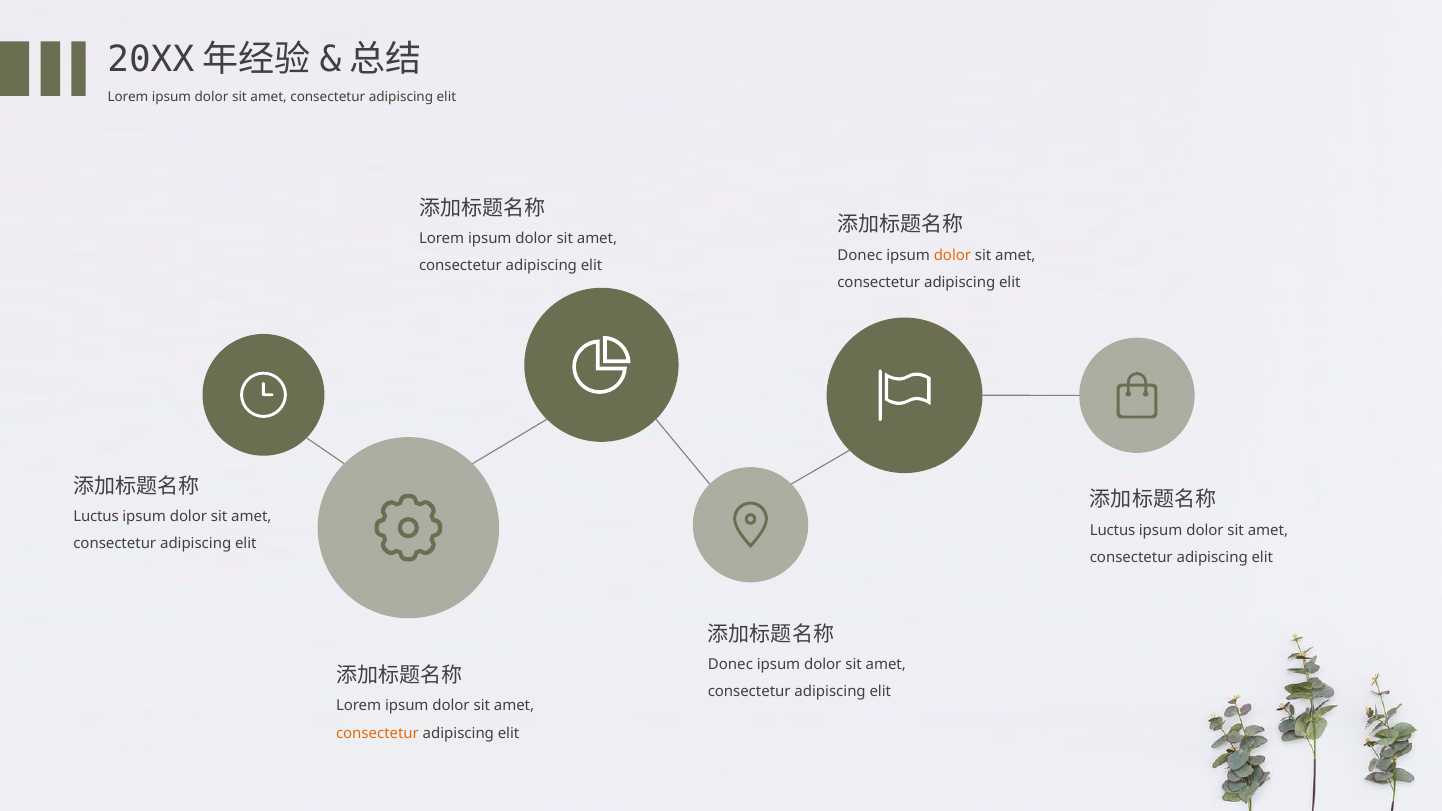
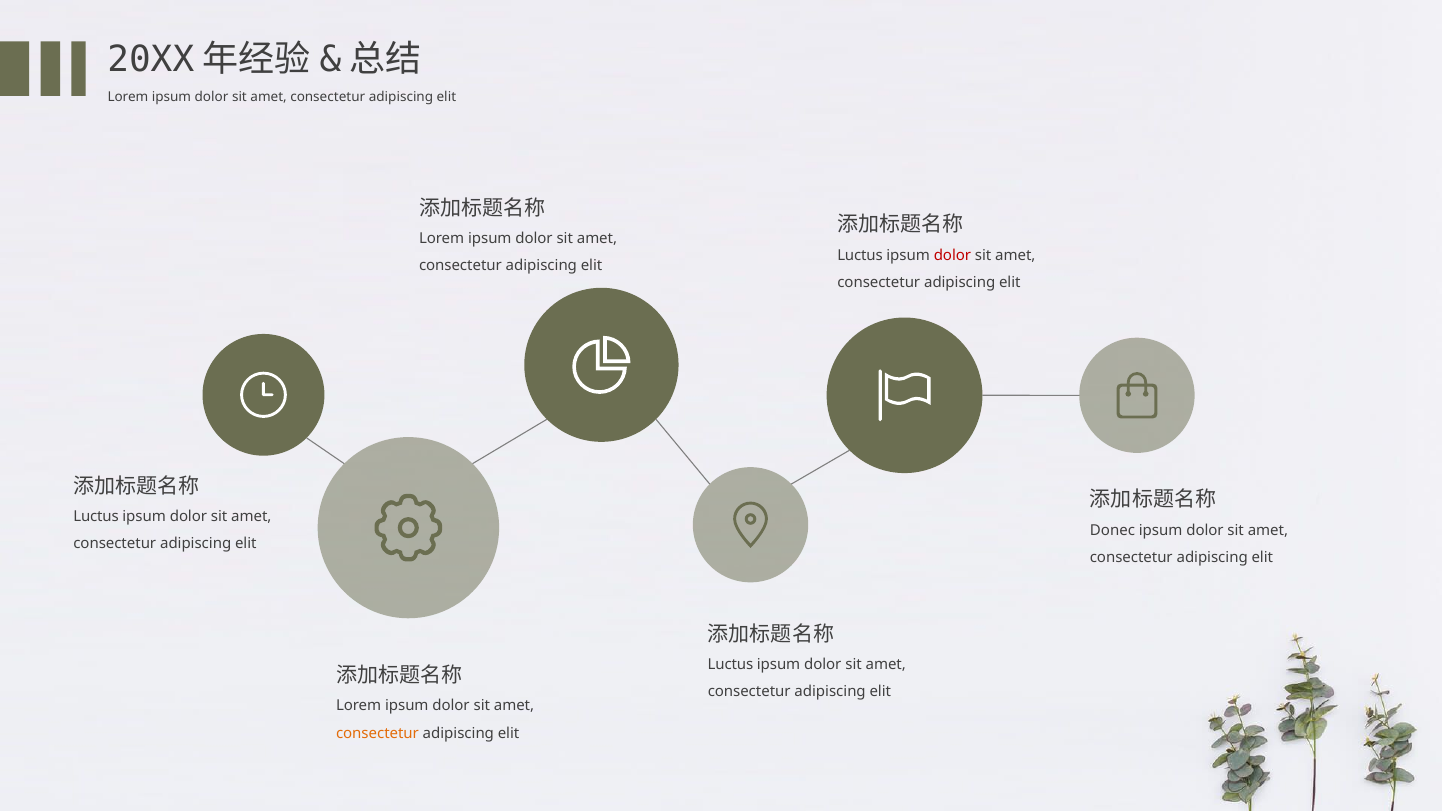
Donec at (860, 255): Donec -> Luctus
dolor at (952, 255) colour: orange -> red
Luctus at (1113, 530): Luctus -> Donec
Donec at (730, 664): Donec -> Luctus
